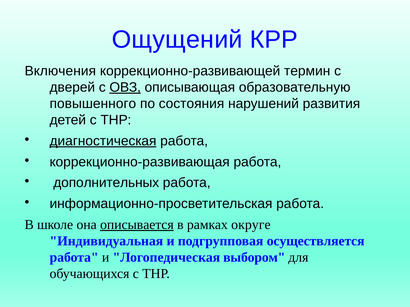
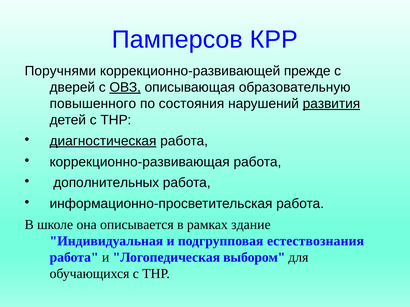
Ощущений: Ощущений -> Памперсов
Включения: Включения -> Поручнями
термин: термин -> прежде
развития underline: none -> present
описывается underline: present -> none
округе: округе -> здание
осуществляется: осуществляется -> естествознания
